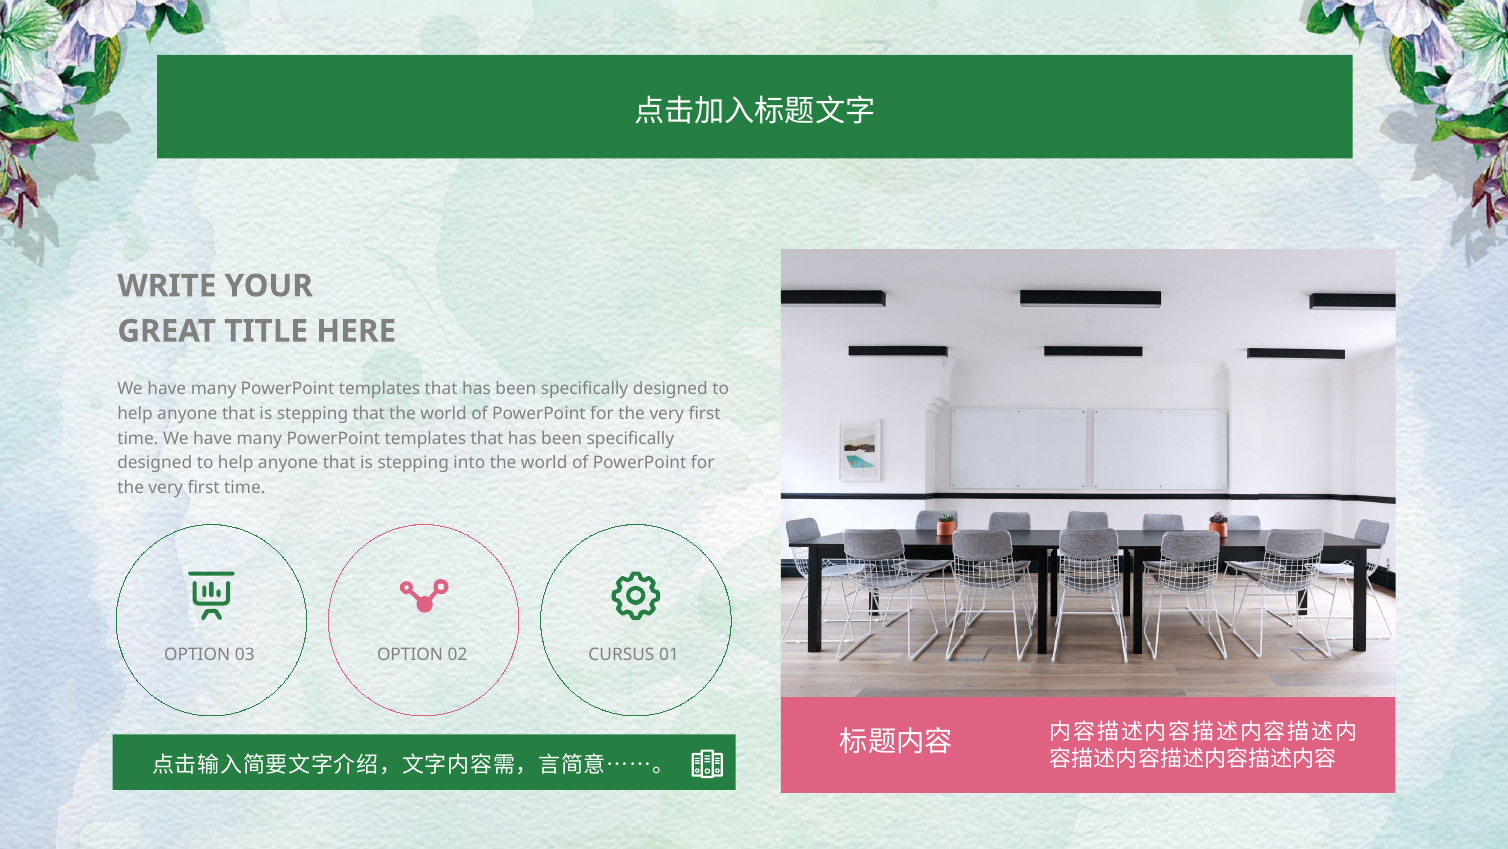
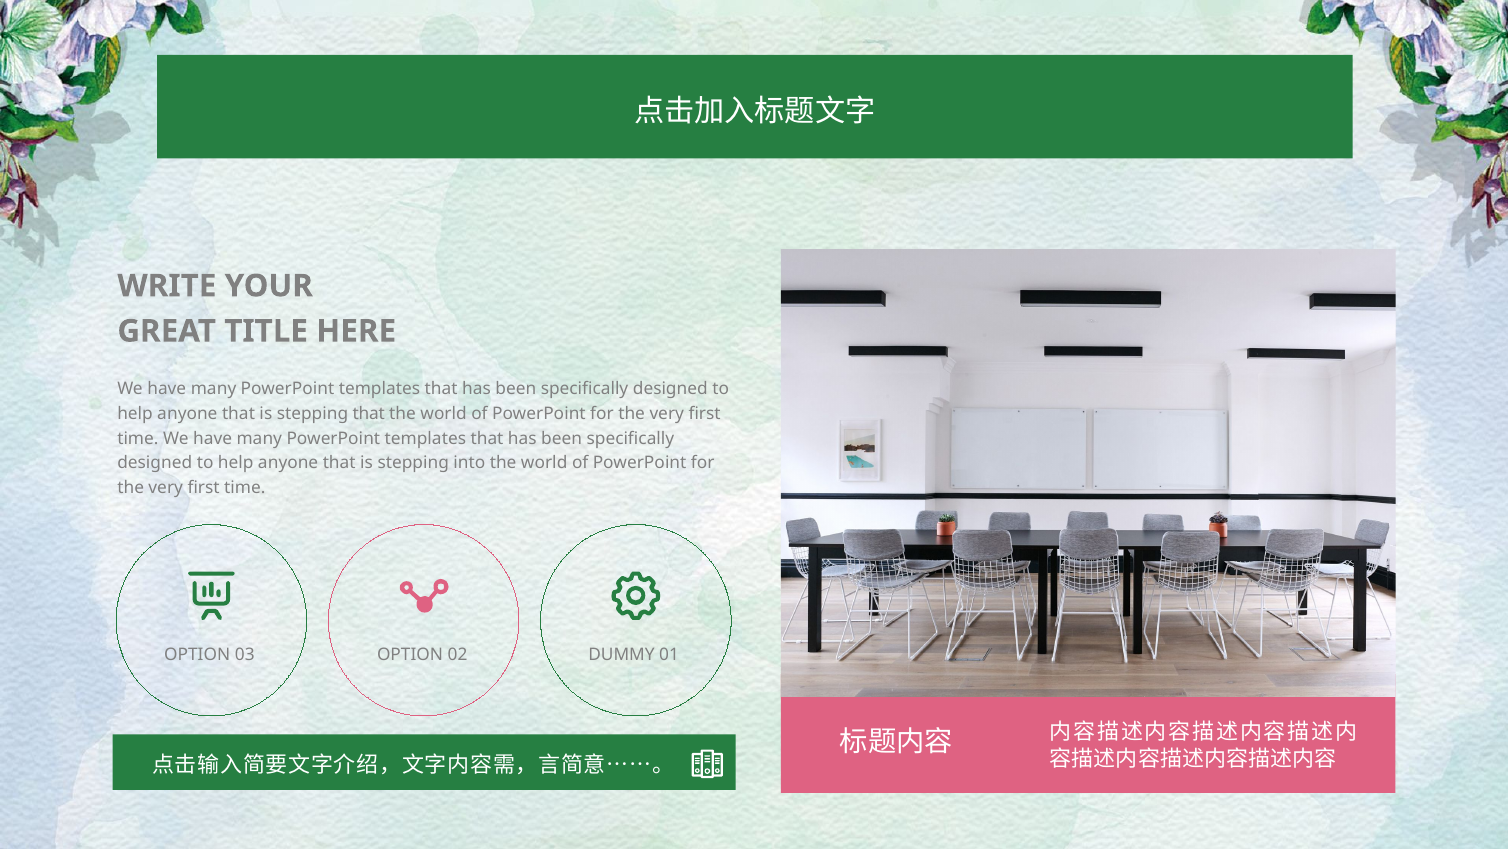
CURSUS: CURSUS -> DUMMY
